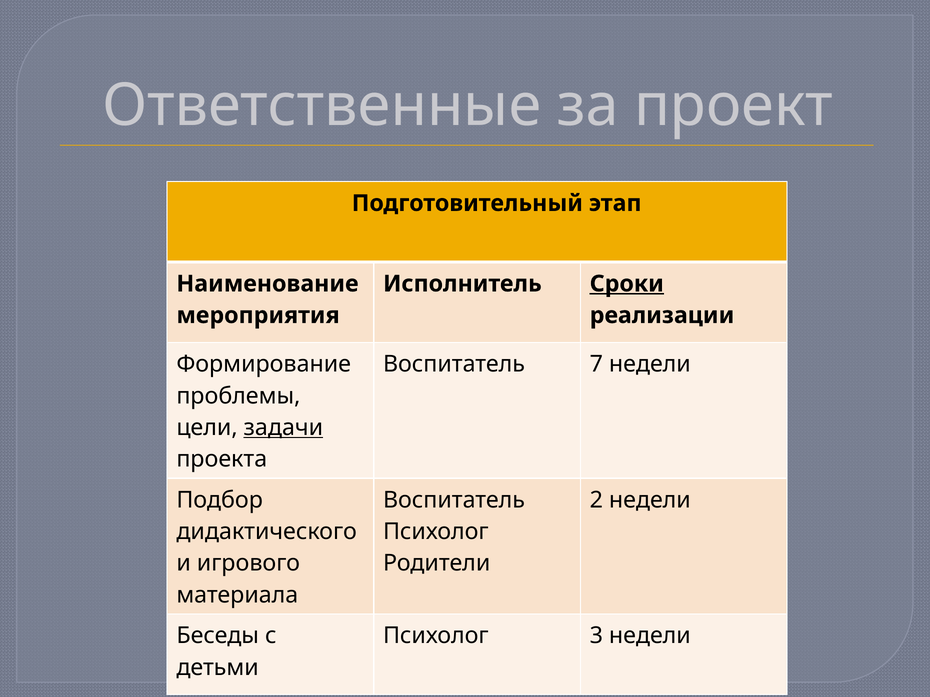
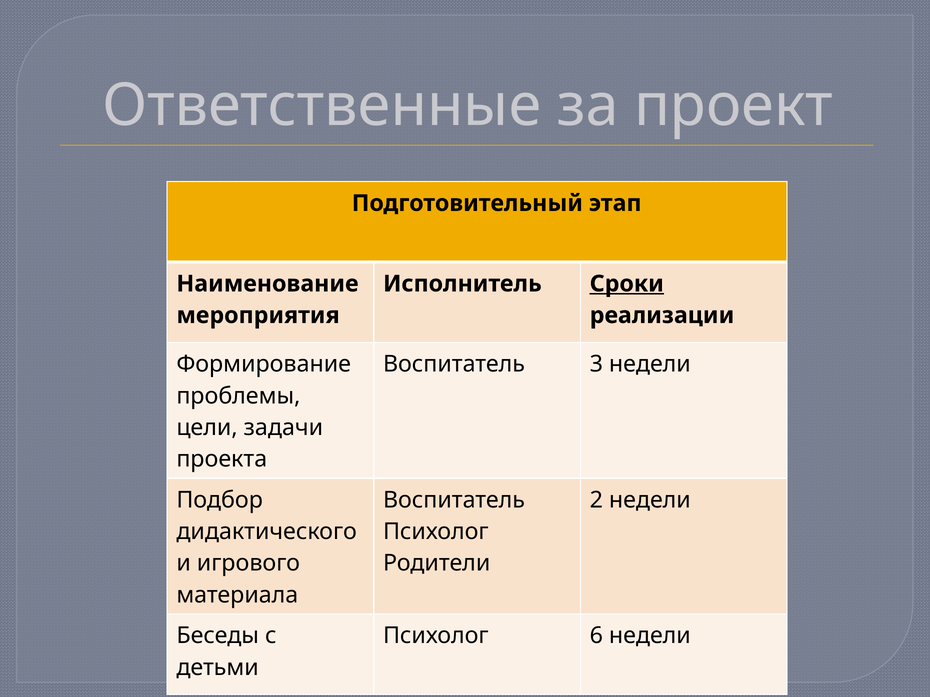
7: 7 -> 3
задачи underline: present -> none
3: 3 -> 6
